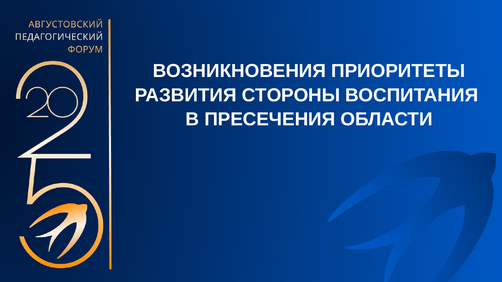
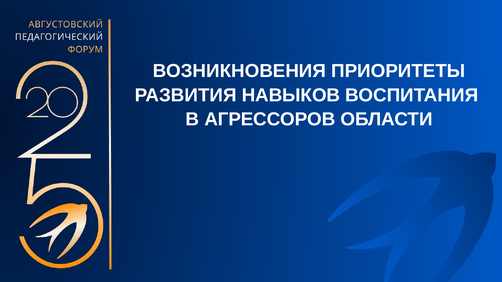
СТОРОНЫ: СТОРОНЫ -> НАВЫКОВ
ПРЕСЕЧЕНИЯ: ПРЕСЕЧЕНИЯ -> АГРЕССОРОВ
